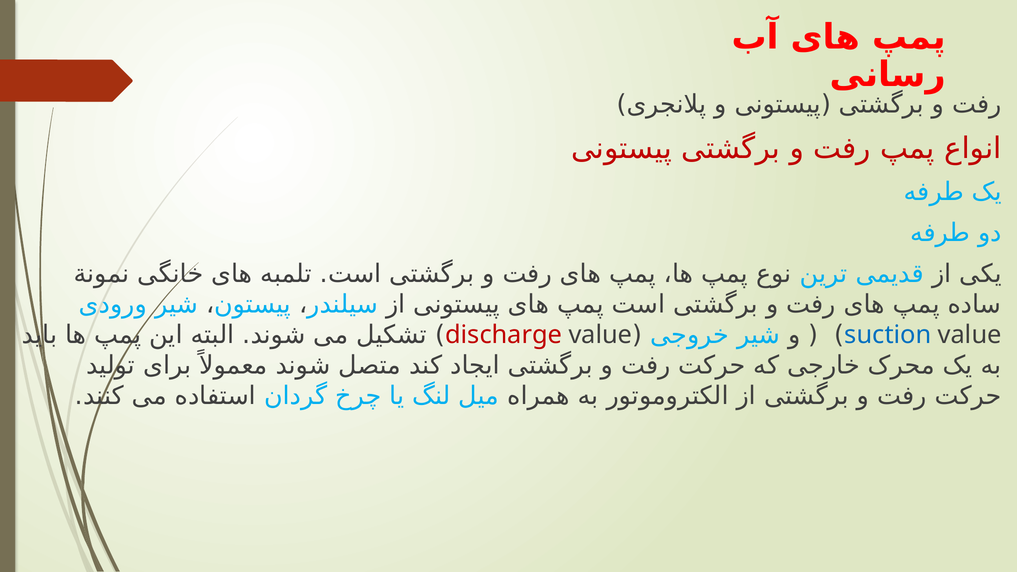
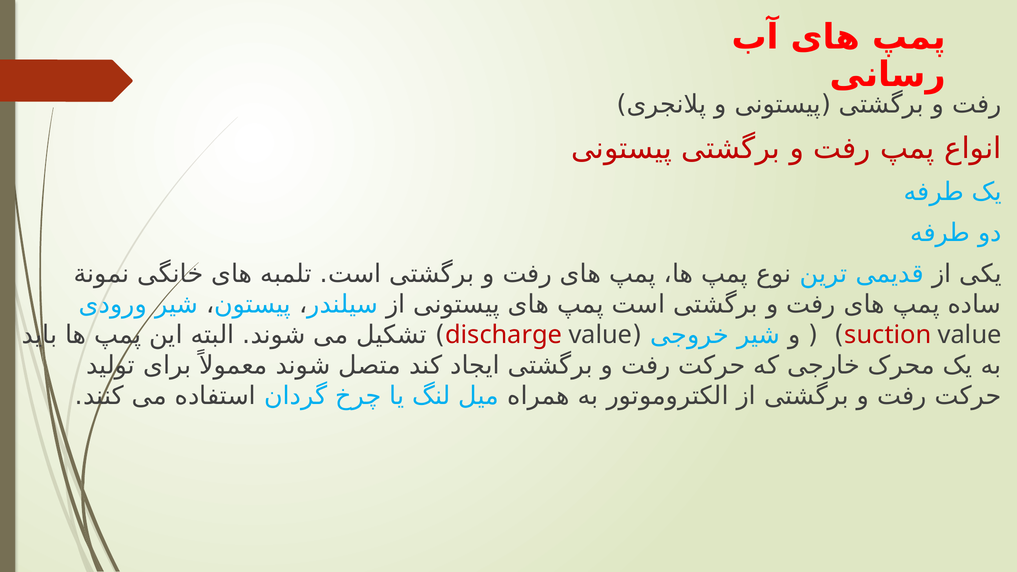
suction colour: blue -> red
